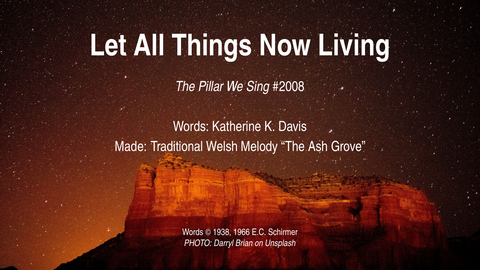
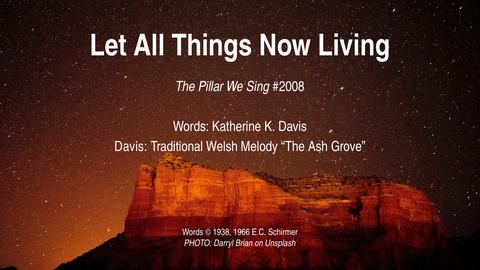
Made at (131, 147): Made -> Davis
